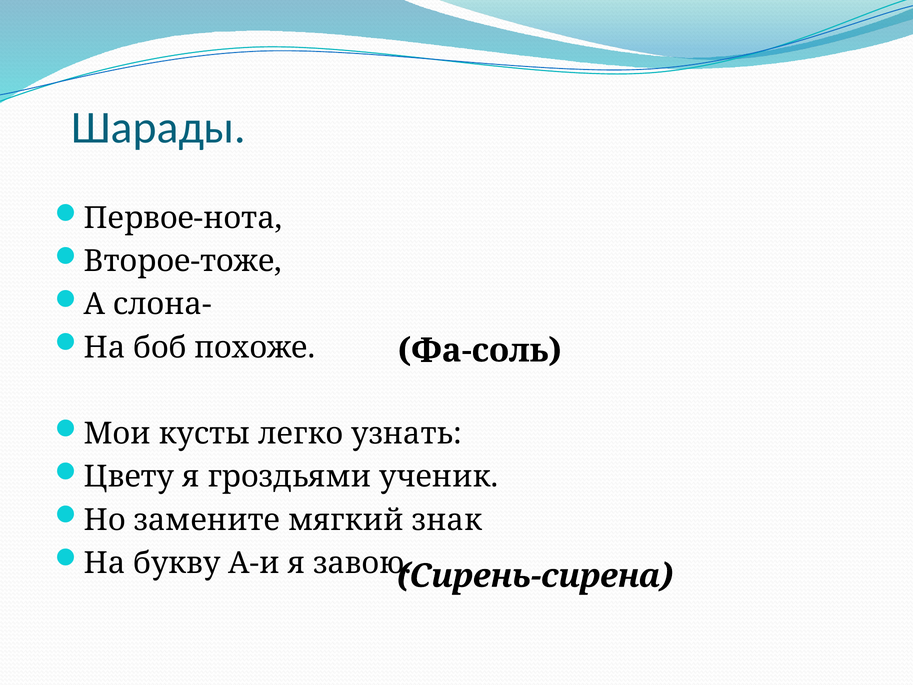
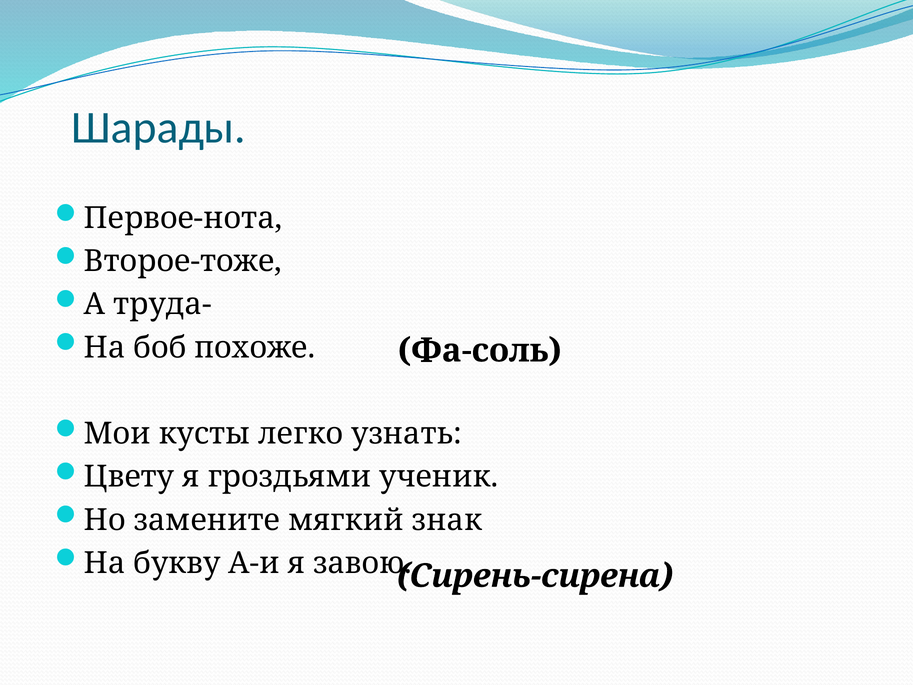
слона-: слона- -> труда-
